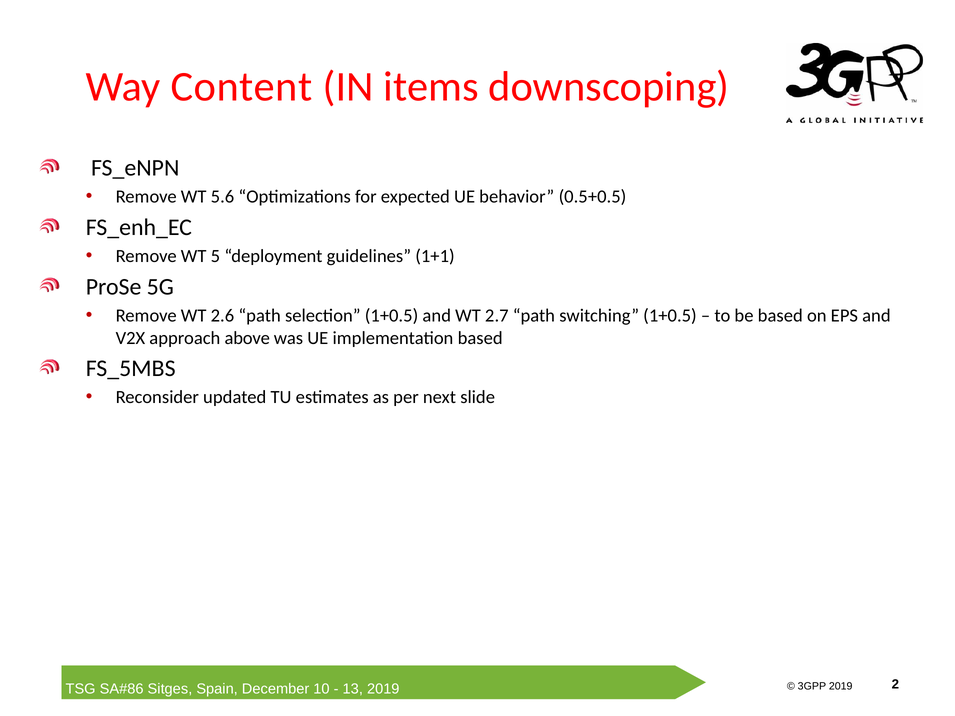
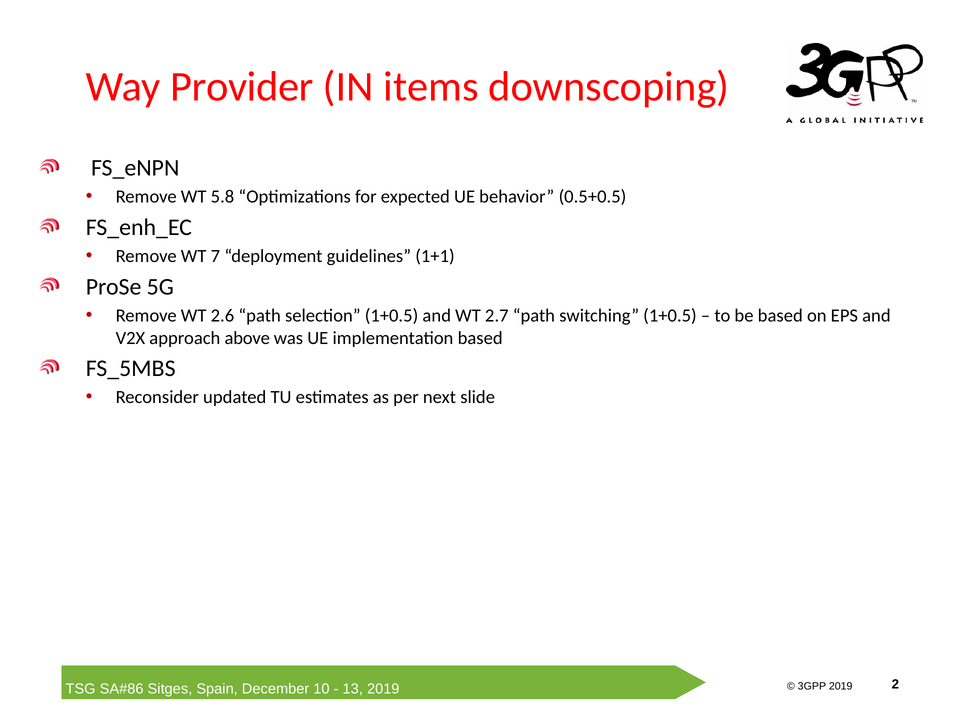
Content: Content -> Provider
5.6: 5.6 -> 5.8
5: 5 -> 7
